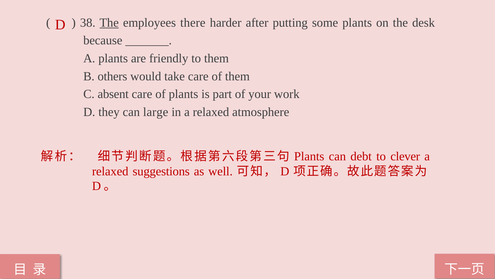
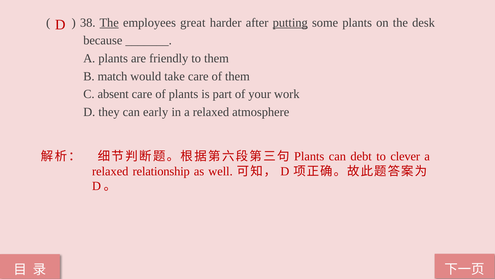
there: there -> great
putting underline: none -> present
others: others -> match
large: large -> early
suggestions: suggestions -> relationship
